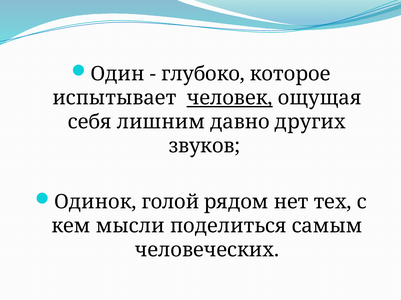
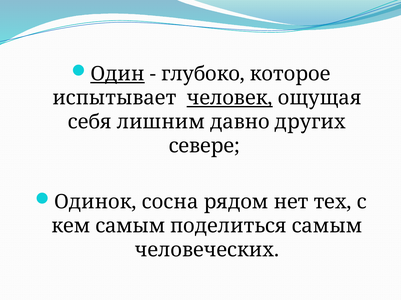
Один underline: none -> present
звуков: звуков -> севере
голой: голой -> сосна
кем мысли: мысли -> самым
